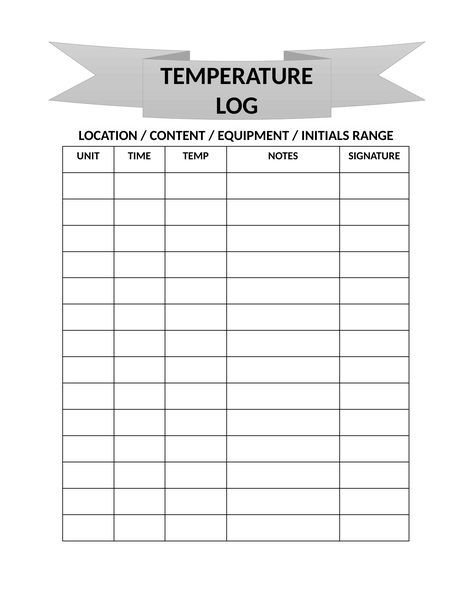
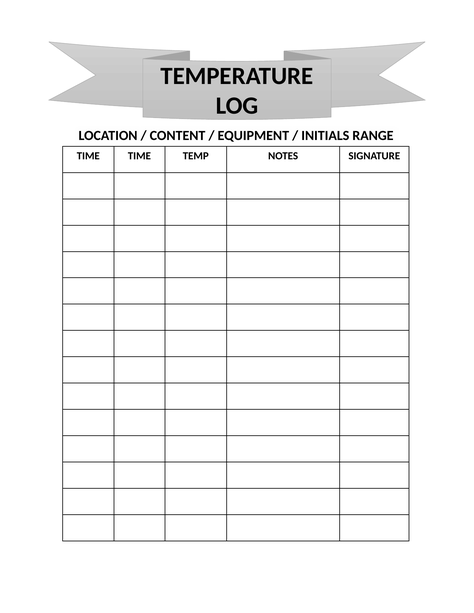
UNIT at (88, 156): UNIT -> TIME
